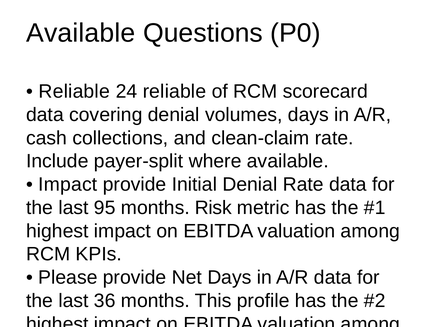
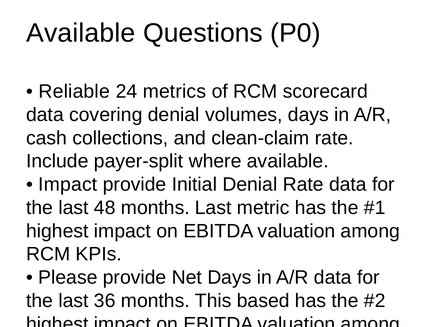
24 reliable: reliable -> metrics
95: 95 -> 48
months Risk: Risk -> Last
profile: profile -> based
